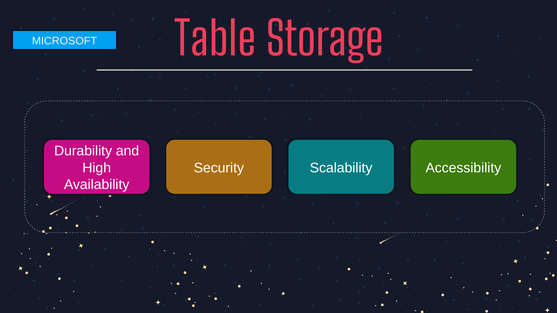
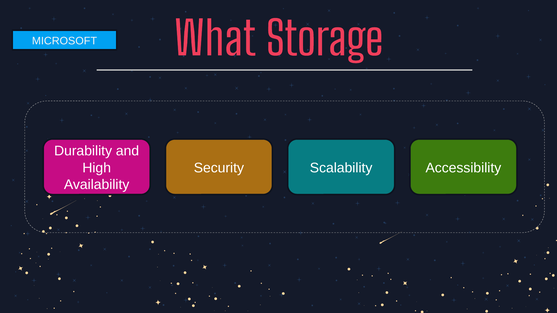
Table: Table -> What
